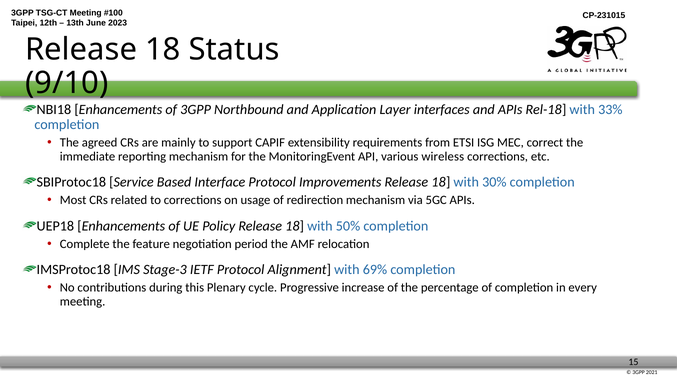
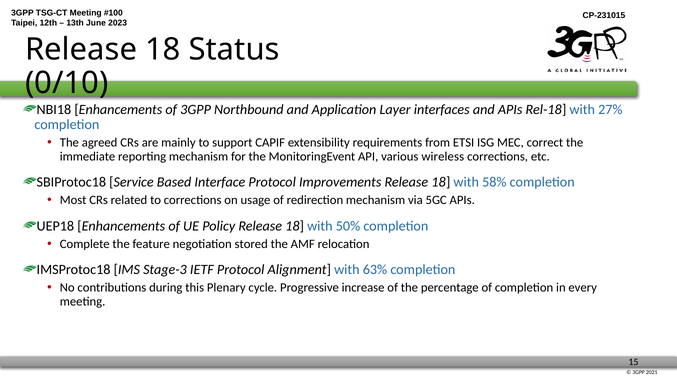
9/10: 9/10 -> 0/10
33%: 33% -> 27%
30%: 30% -> 58%
period: period -> stored
69%: 69% -> 63%
